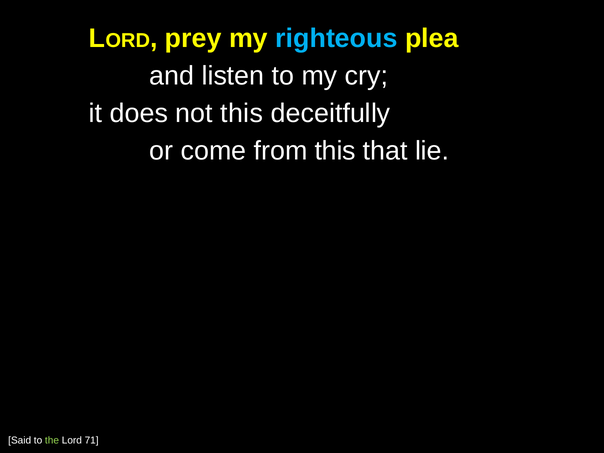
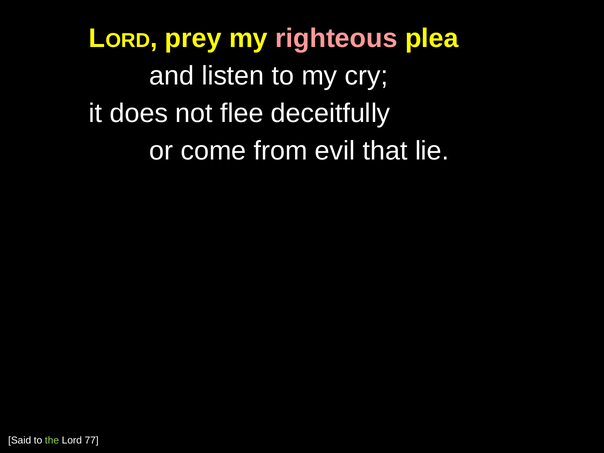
righteous colour: light blue -> pink
not this: this -> flee
from this: this -> evil
71: 71 -> 77
